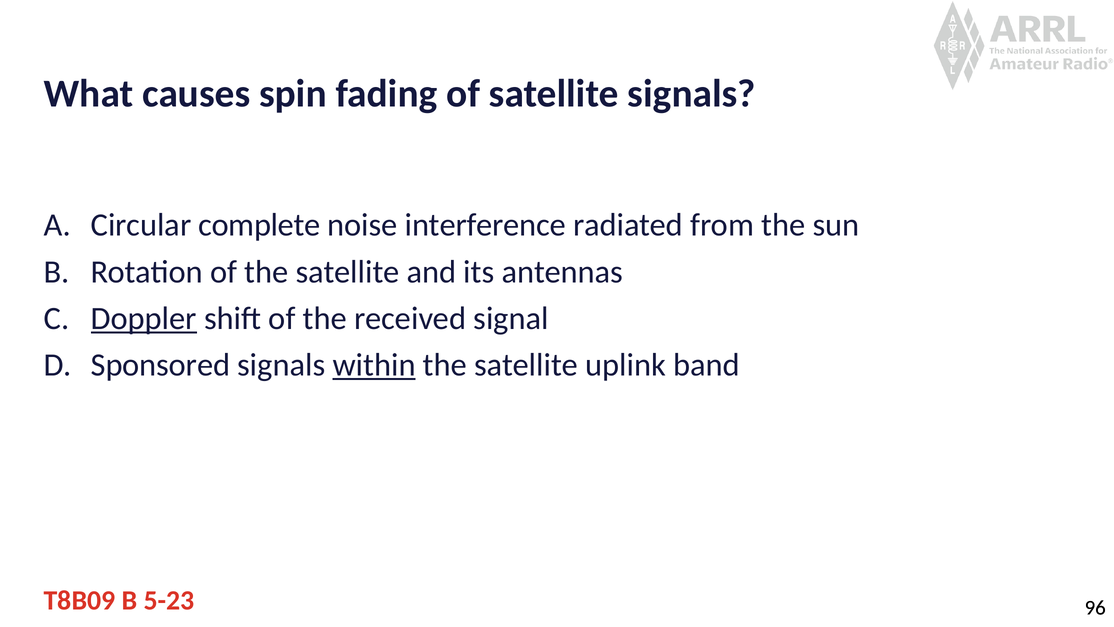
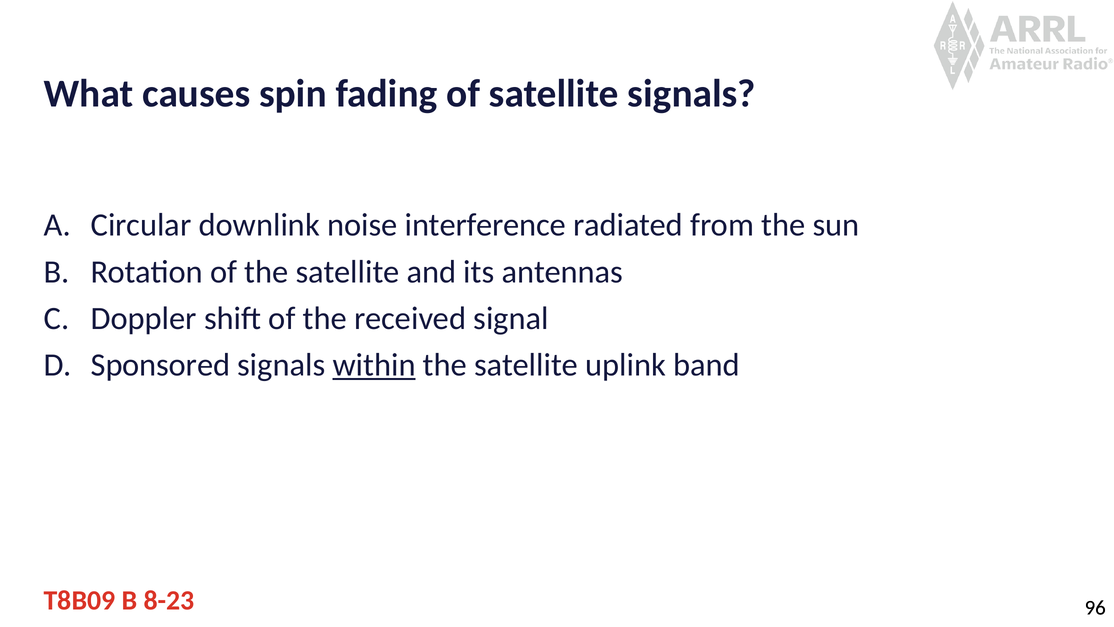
complete: complete -> downlink
Doppler underline: present -> none
5-23: 5-23 -> 8-23
